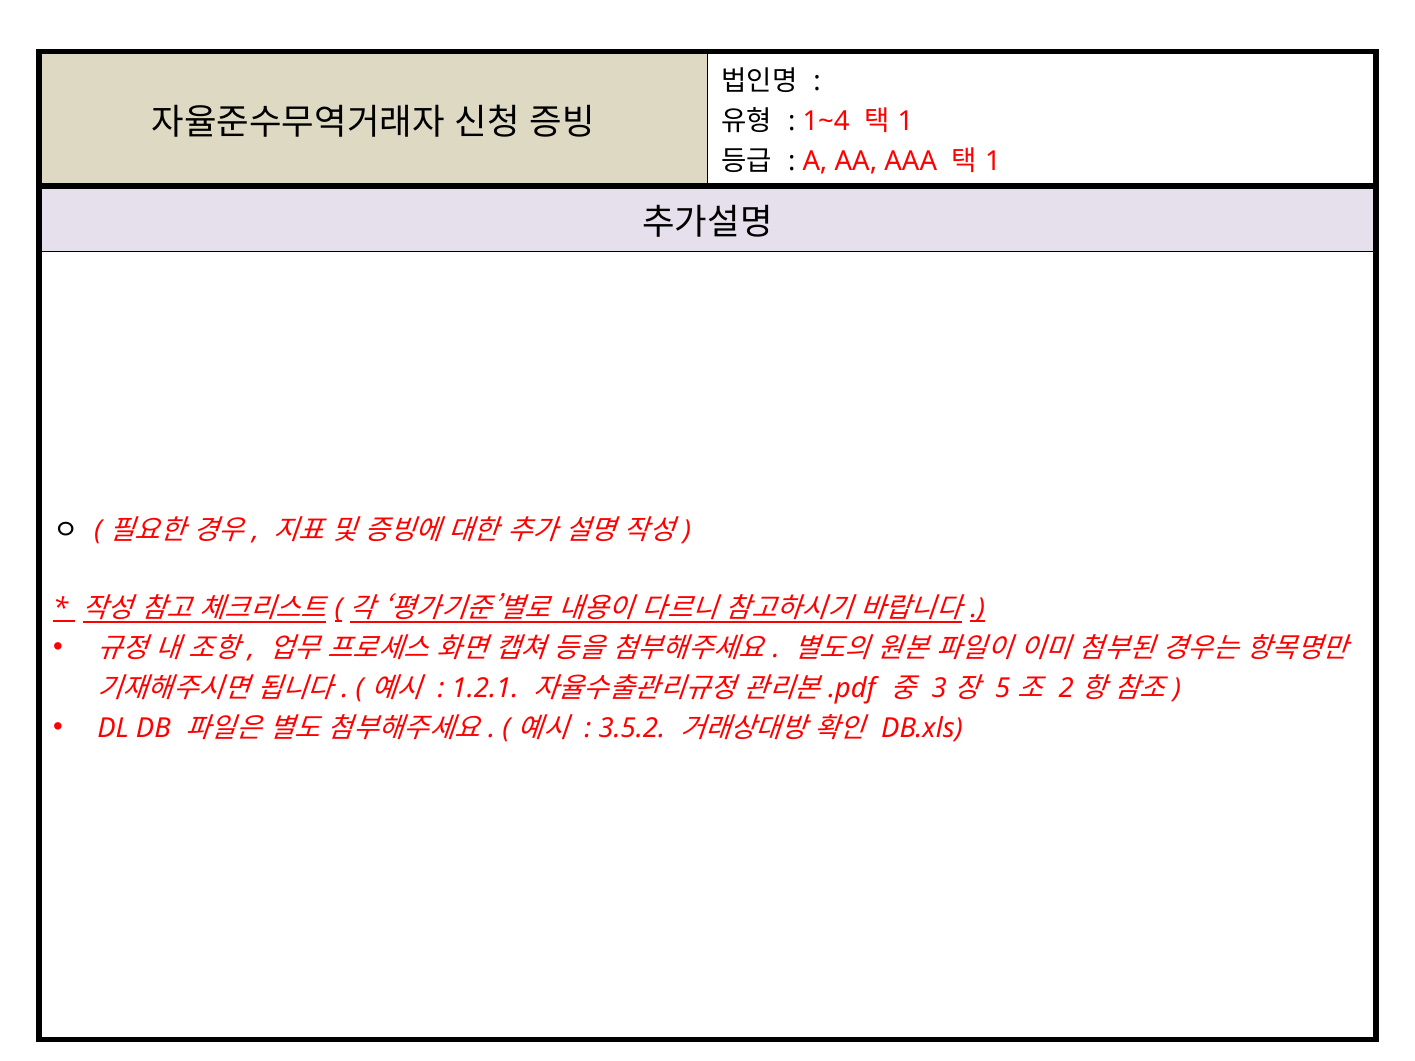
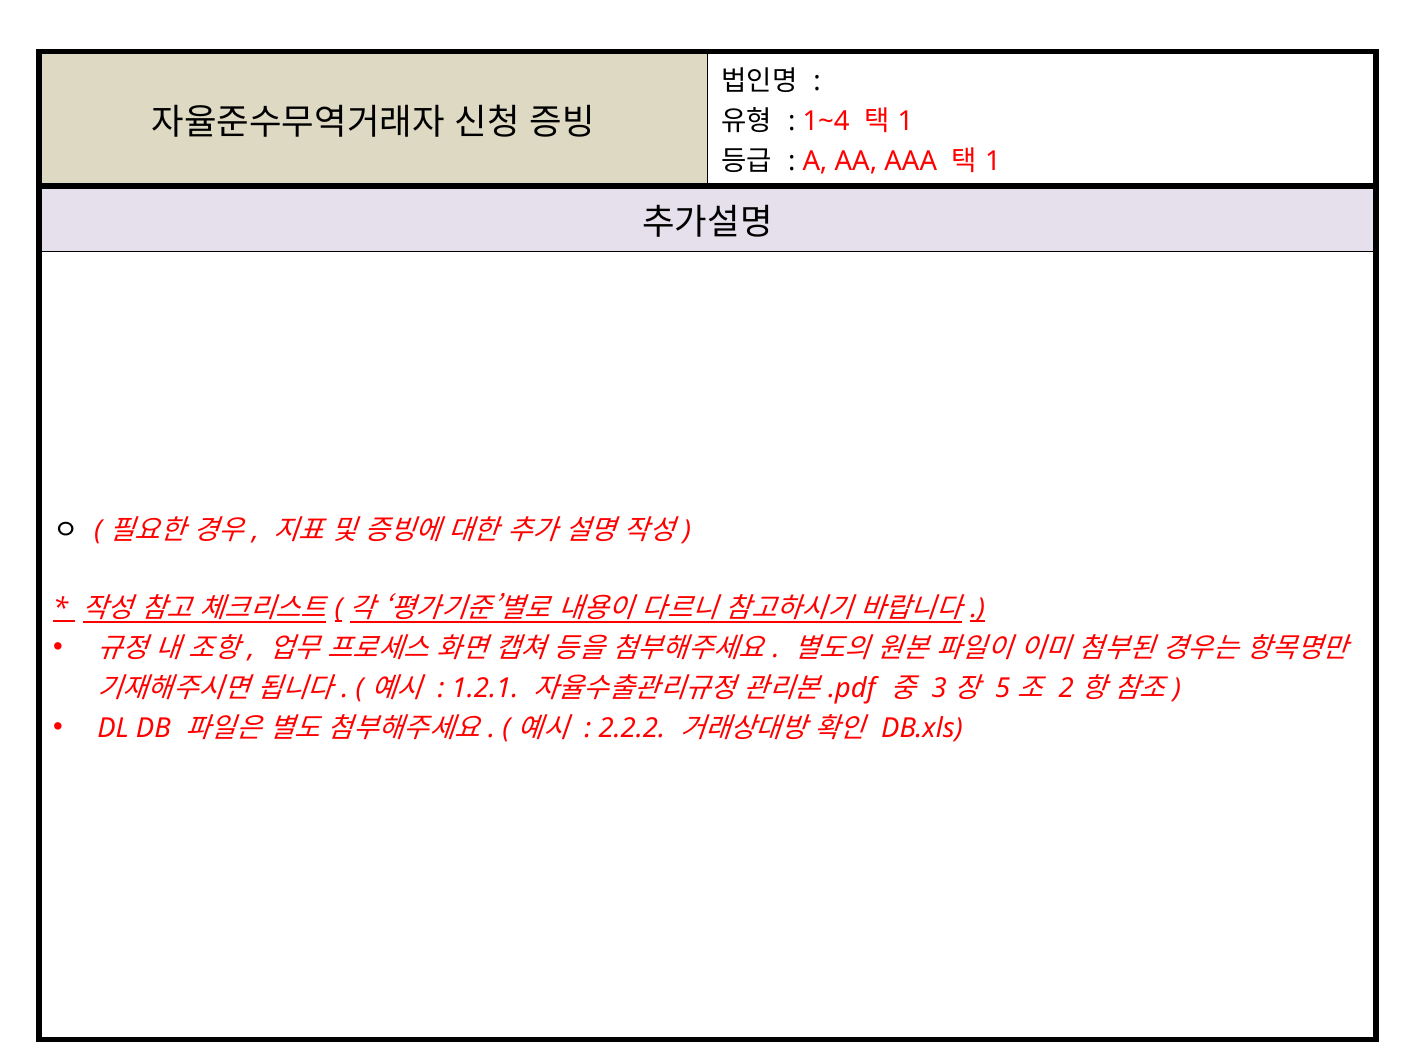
3.5.2: 3.5.2 -> 2.2.2
